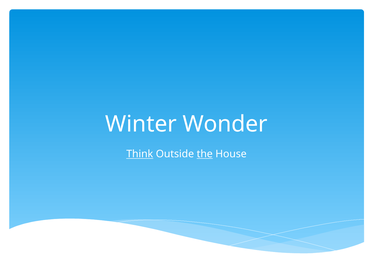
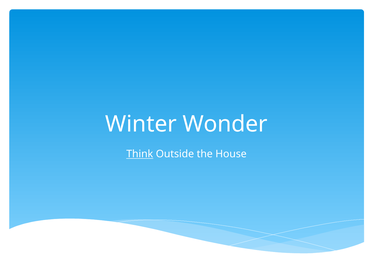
the underline: present -> none
